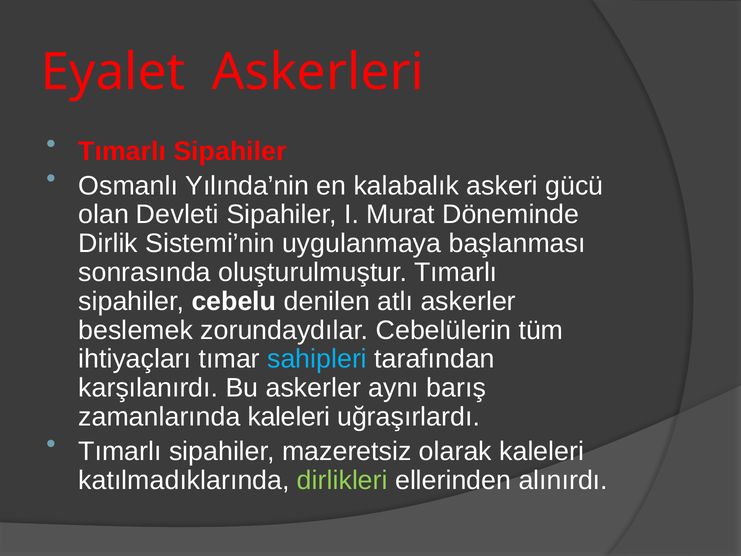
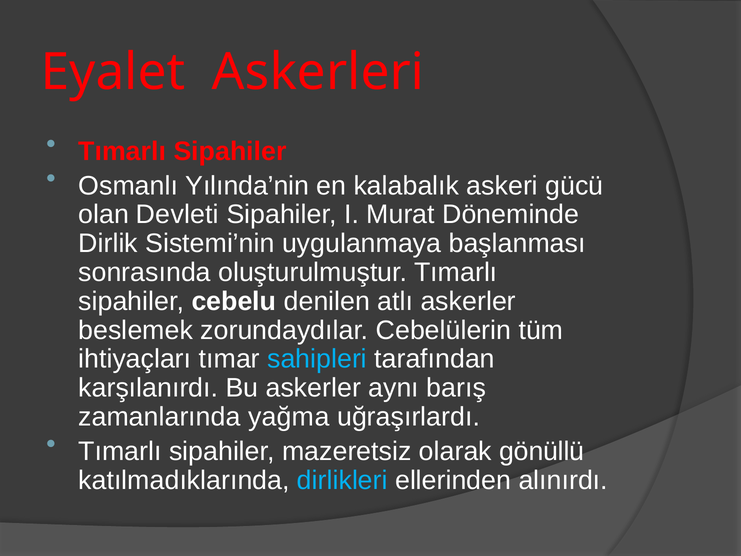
zamanlarında kaleleri: kaleleri -> yağma
olarak kaleleri: kaleleri -> gönüllü
dirlikleri colour: light green -> light blue
